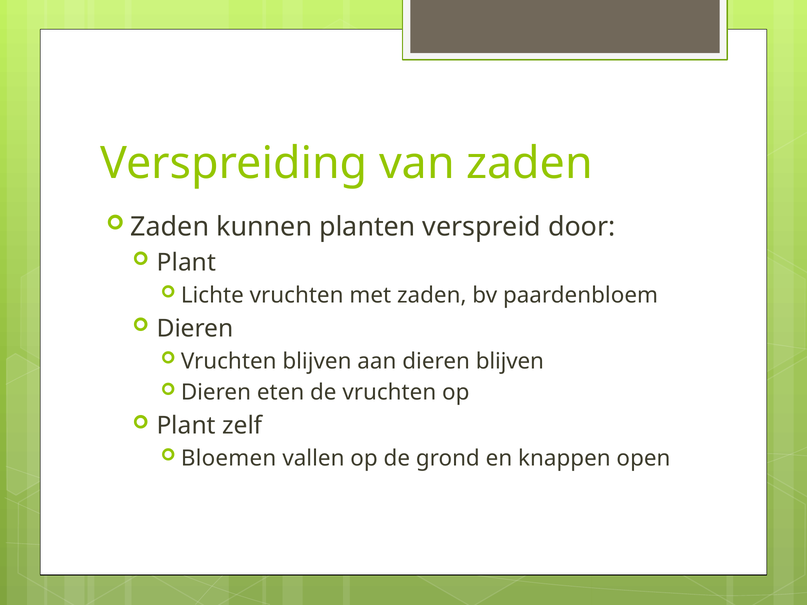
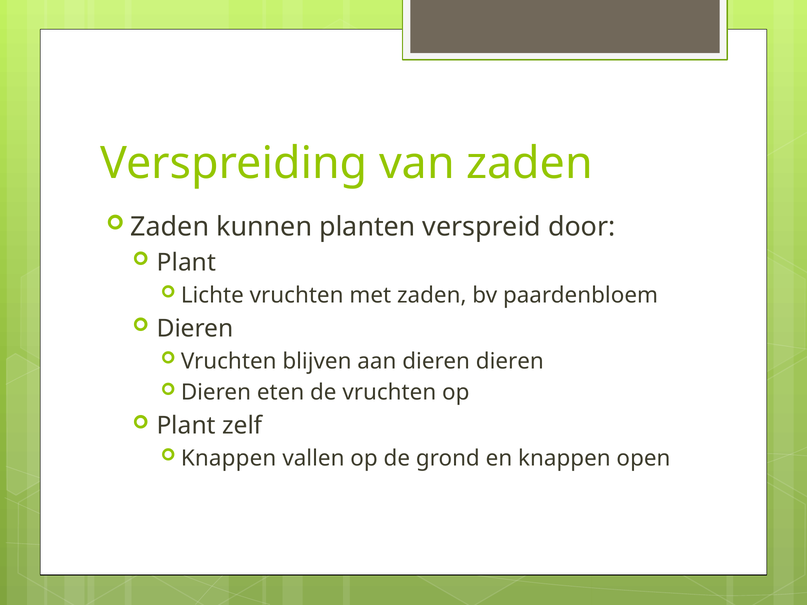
dieren blijven: blijven -> dieren
Bloemen at (229, 459): Bloemen -> Knappen
